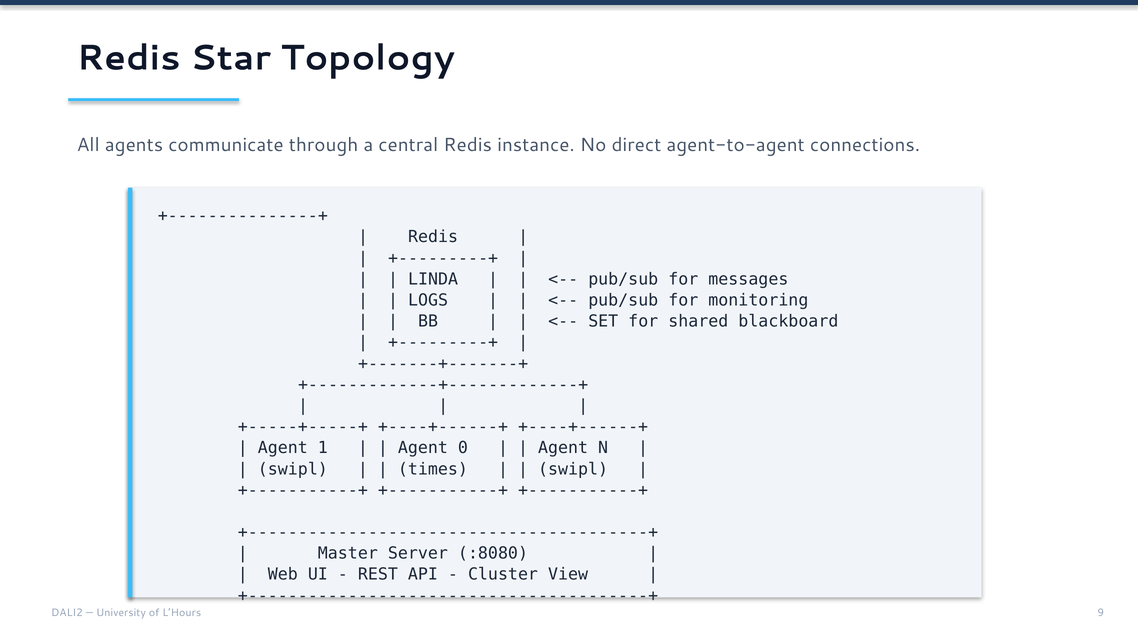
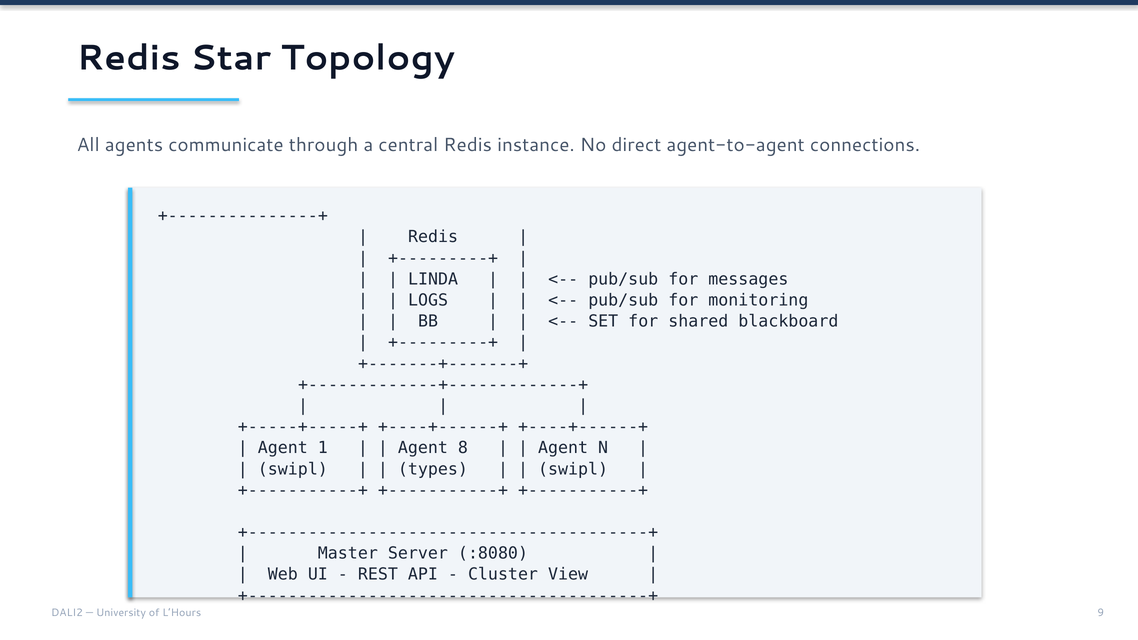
0: 0 -> 8
times: times -> types
